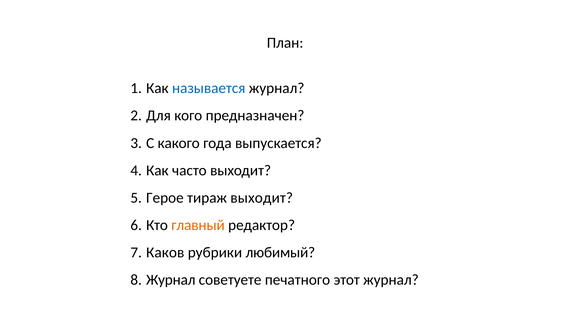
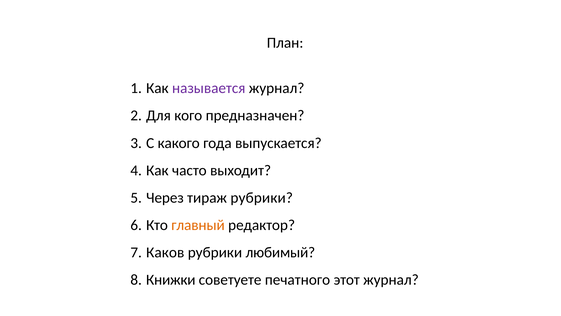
называется colour: blue -> purple
Герое: Герое -> Через
тираж выходит: выходит -> рубрики
Журнал at (171, 279): Журнал -> Книжки
